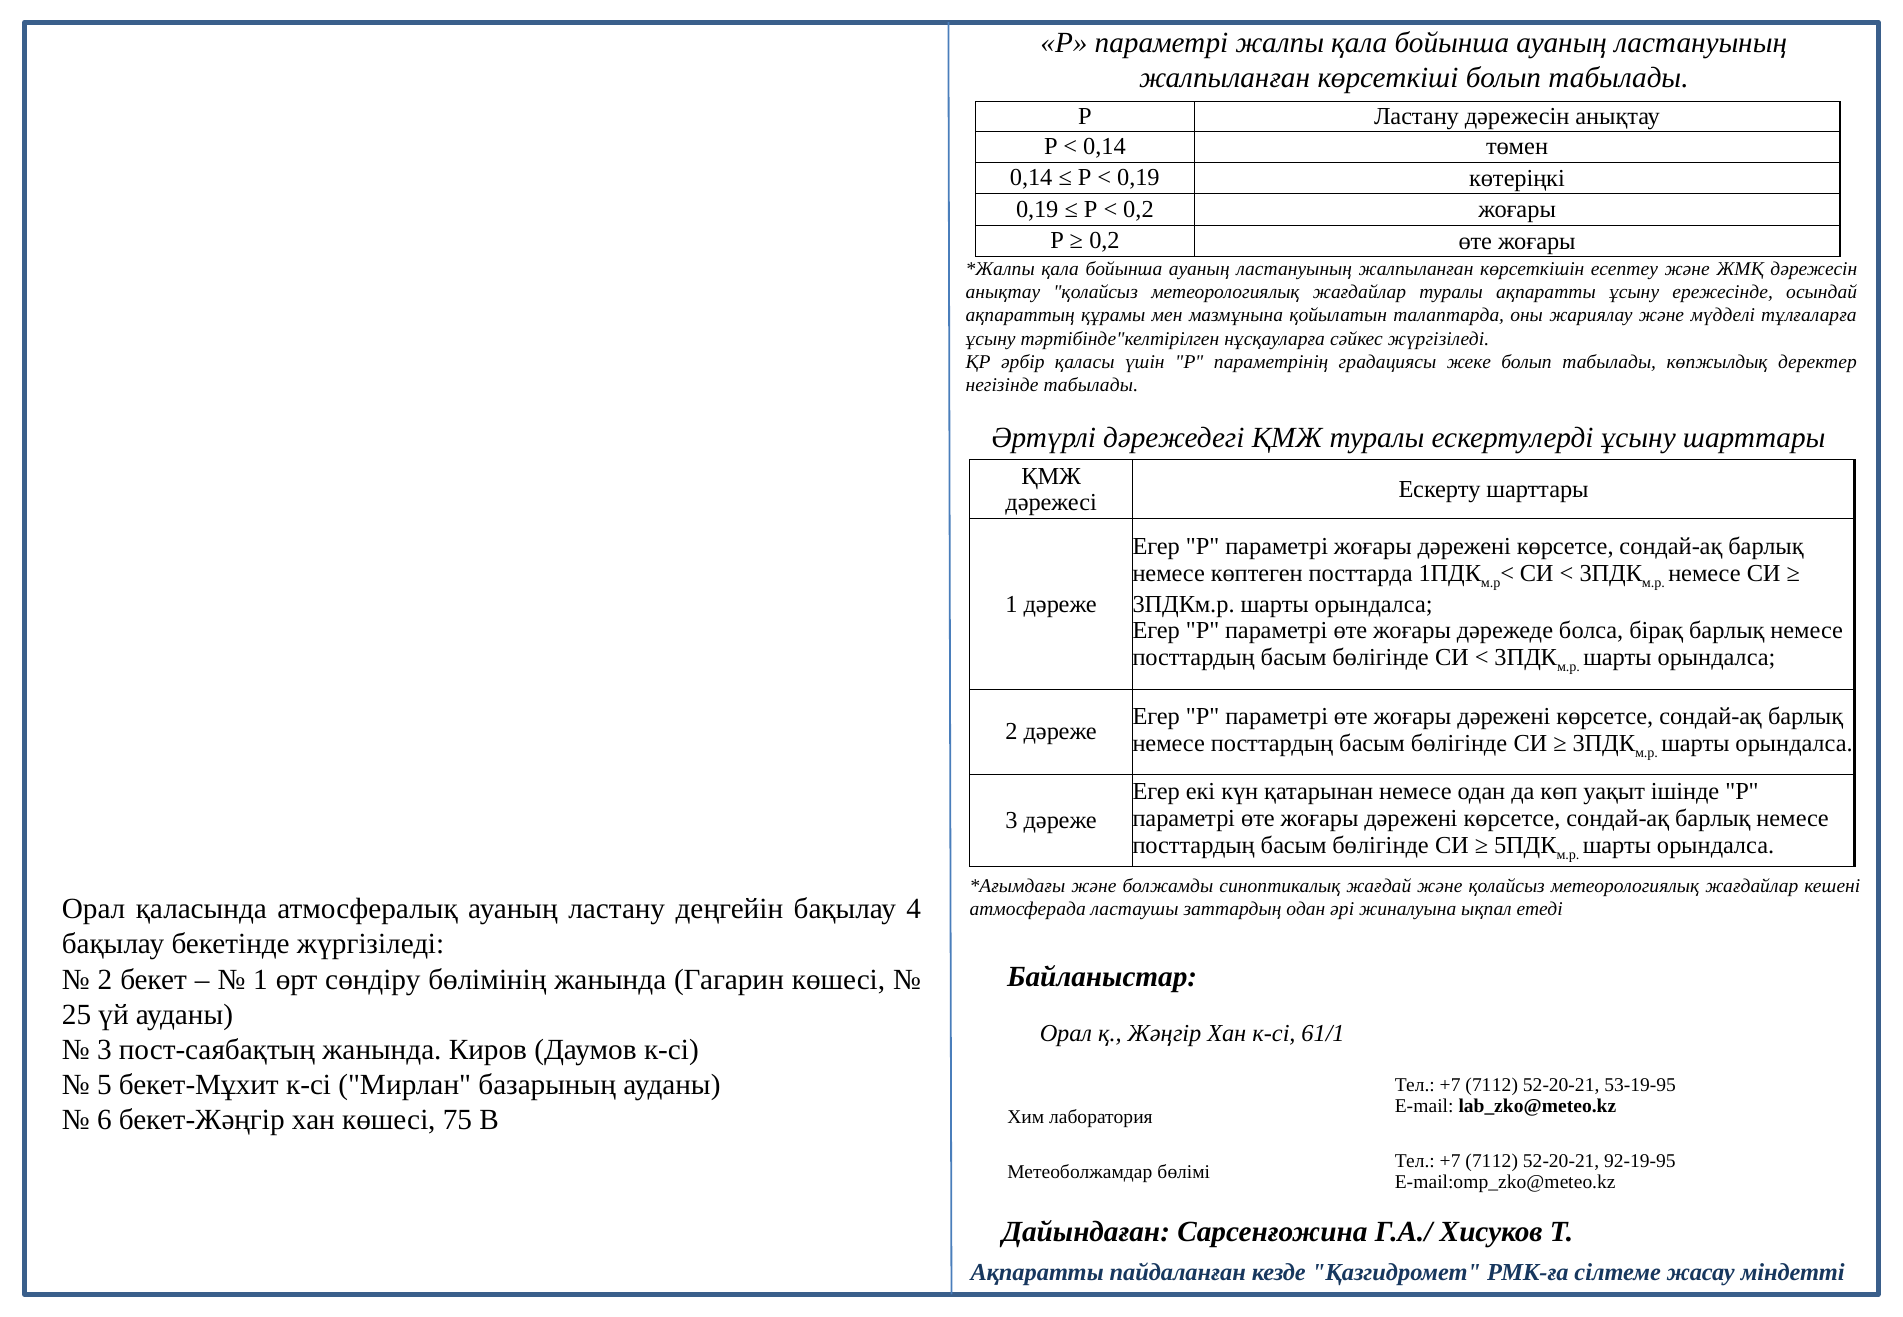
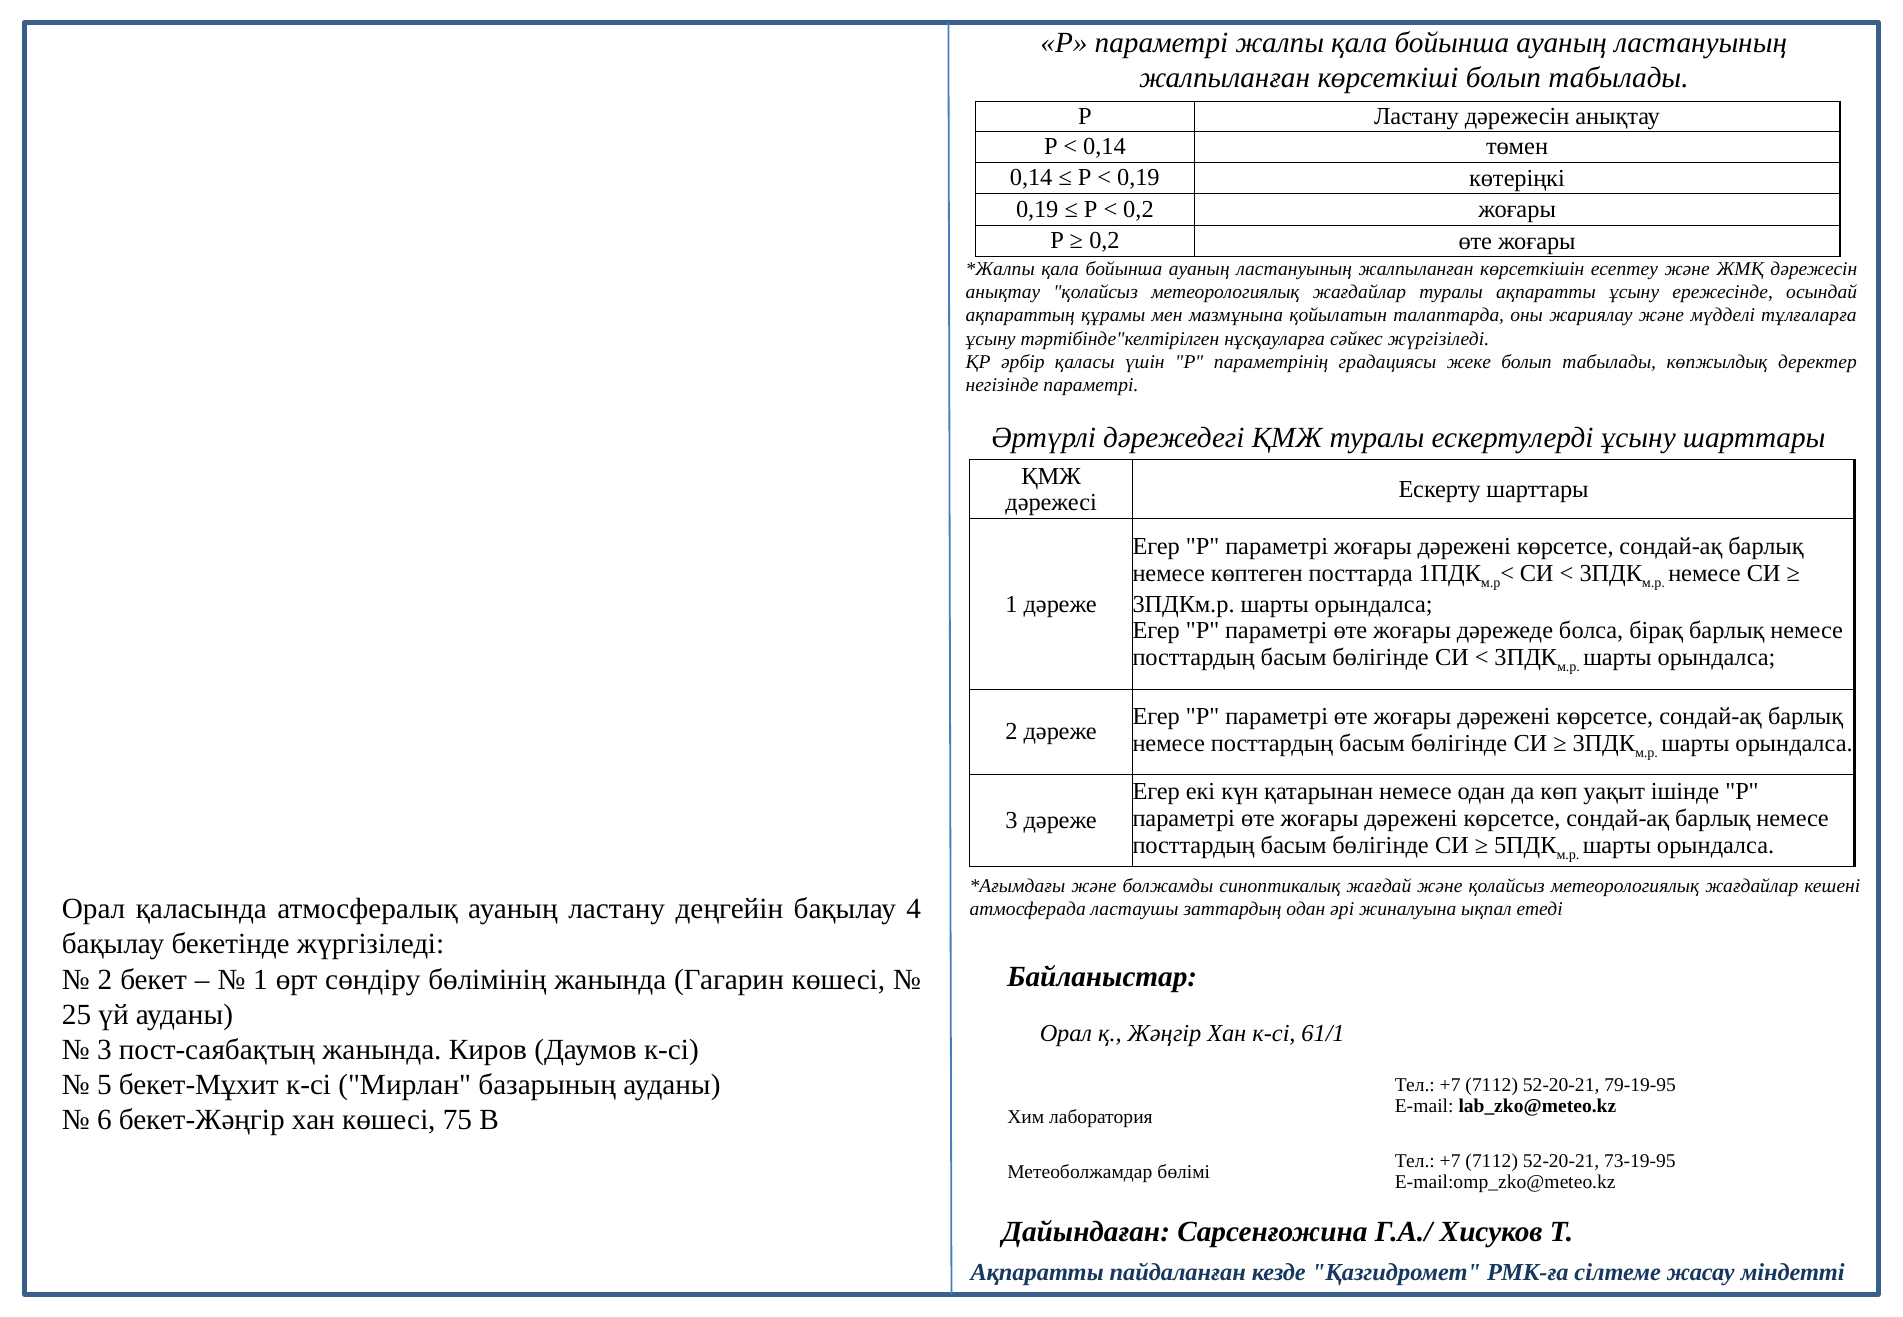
негізінде табылады: табылады -> параметрі
53-19-95: 53-19-95 -> 79-19-95
92-19-95: 92-19-95 -> 73-19-95
